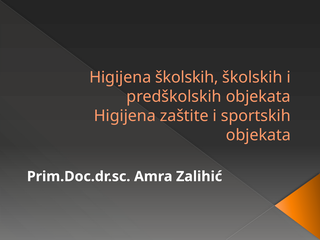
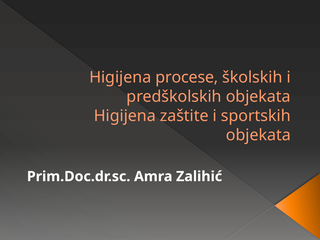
Higijena školskih: školskih -> procese
